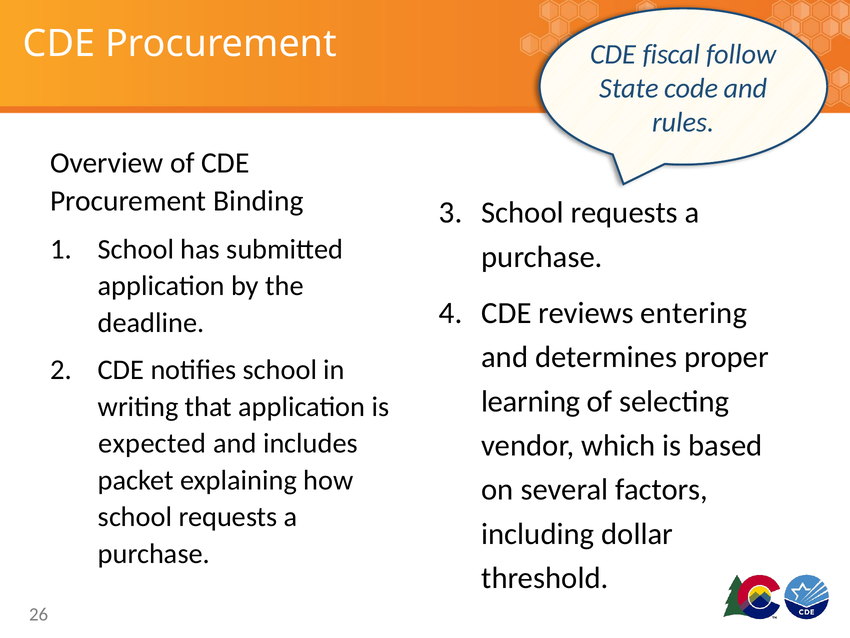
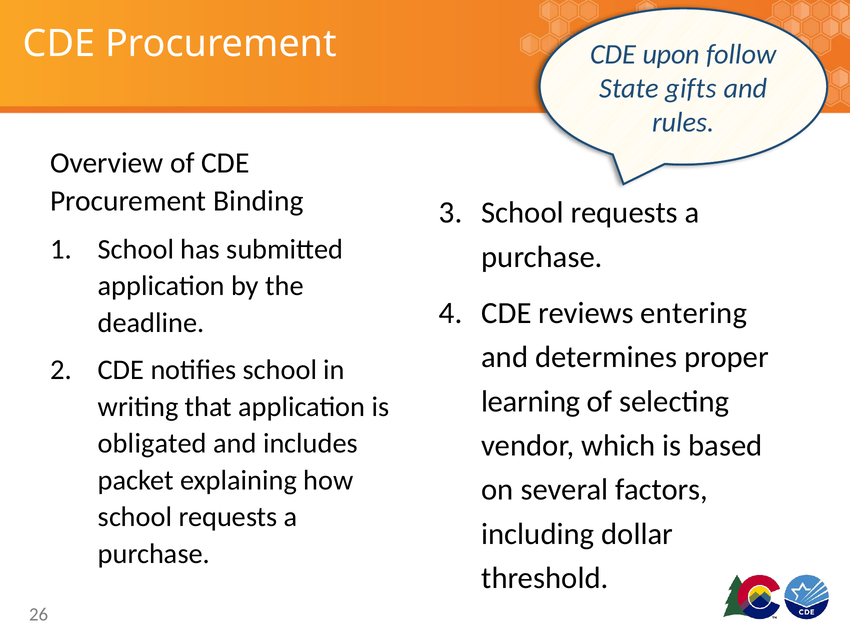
fiscal: fiscal -> upon
code: code -> gifts
expected: expected -> obligated
